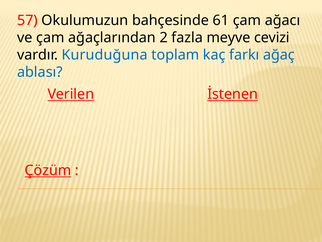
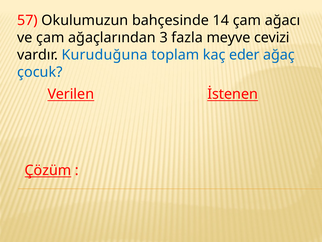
61: 61 -> 14
2: 2 -> 3
farkı: farkı -> eder
ablası: ablası -> çocuk
